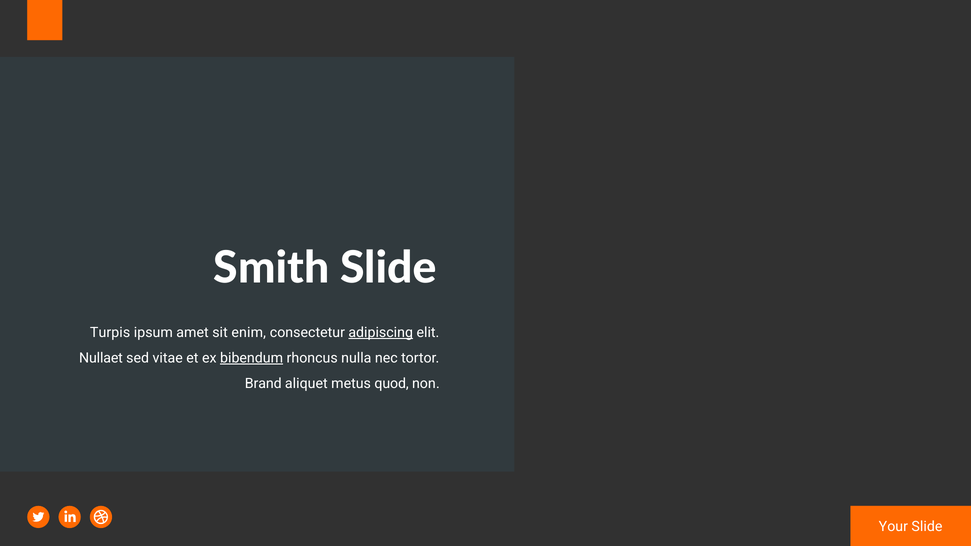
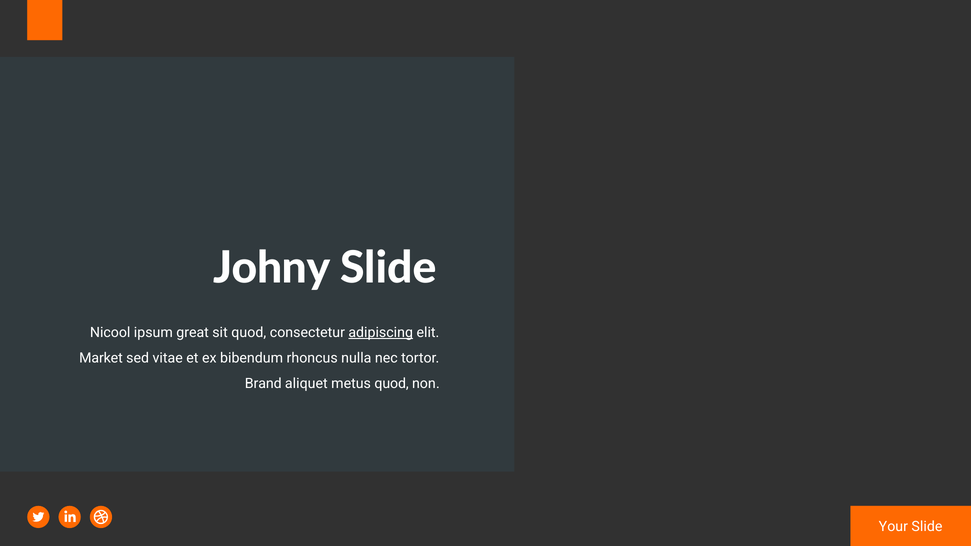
Smith: Smith -> Johny
Turpis: Turpis -> Nicool
amet: amet -> great
sit enim: enim -> quod
Nullaet: Nullaet -> Market
bibendum underline: present -> none
